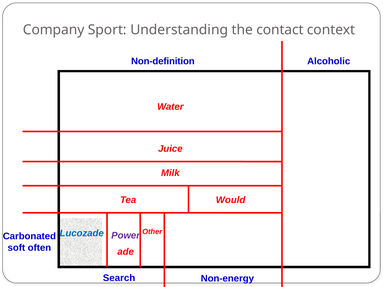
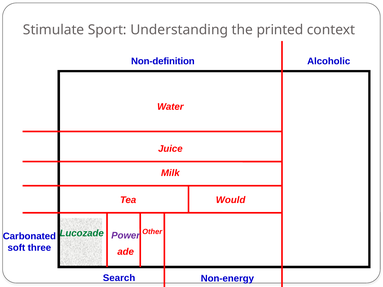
Company: Company -> Stimulate
contact: contact -> printed
Lucozade colour: blue -> green
often: often -> three
